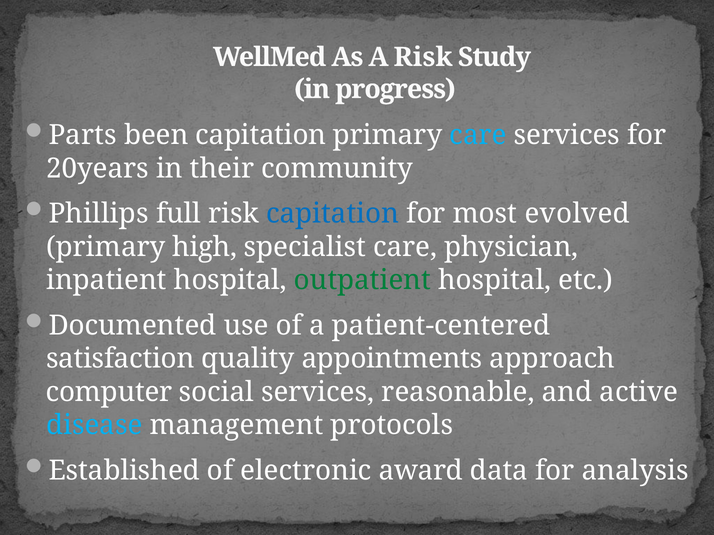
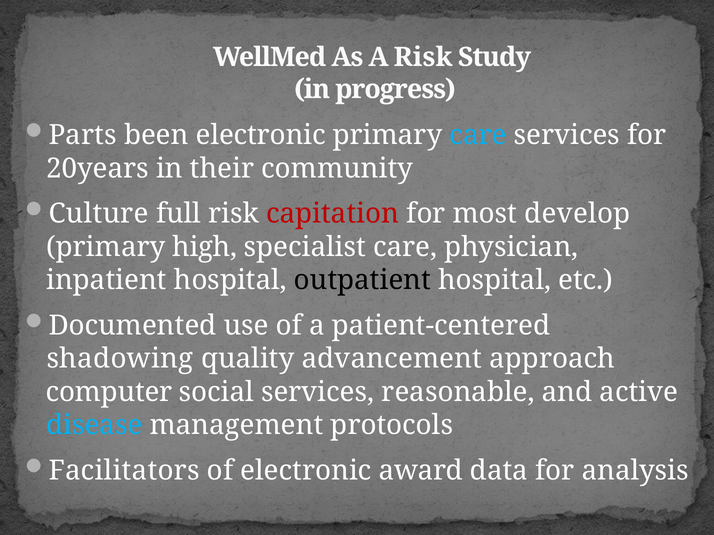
been capitation: capitation -> electronic
Phillips: Phillips -> Culture
capitation at (333, 214) colour: blue -> red
evolved: evolved -> develop
outpatient colour: green -> black
satisfaction: satisfaction -> shadowing
appointments: appointments -> advancement
Established: Established -> Facilitators
